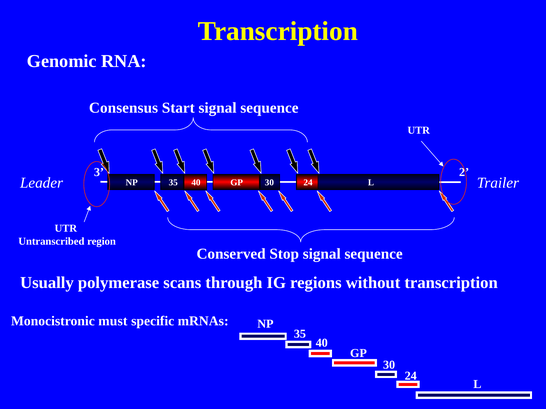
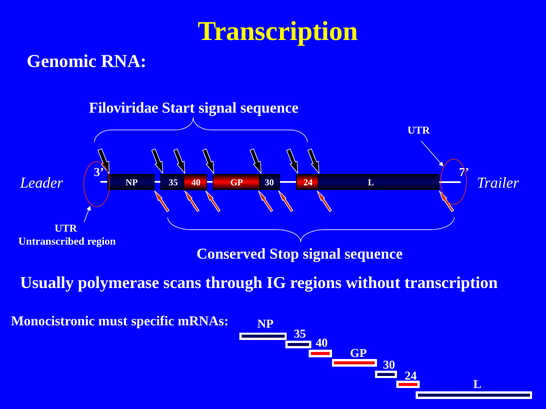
Consensus: Consensus -> Filoviridae
2: 2 -> 7
